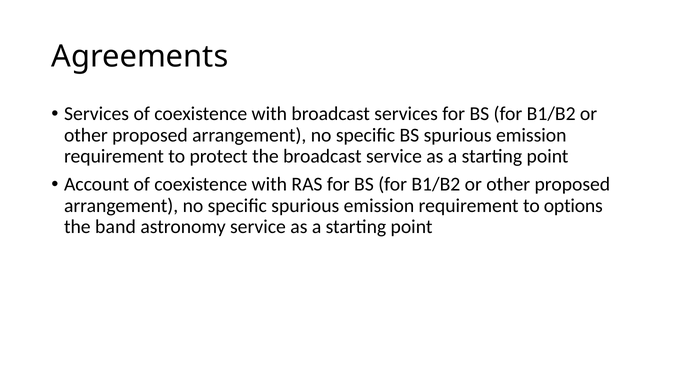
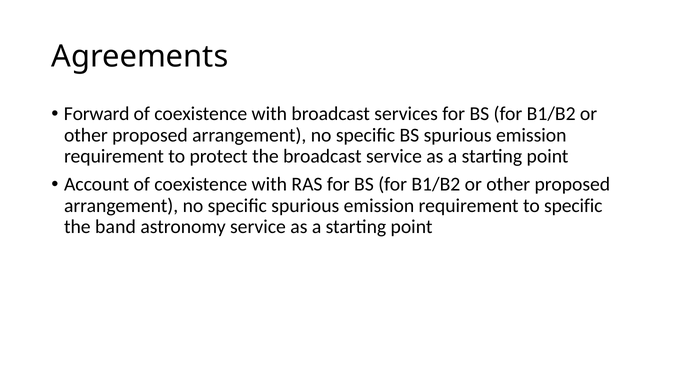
Services at (97, 114): Services -> Forward
to options: options -> specific
